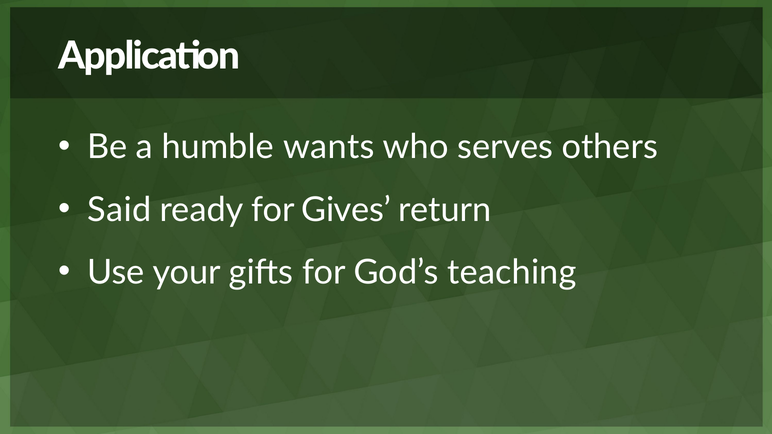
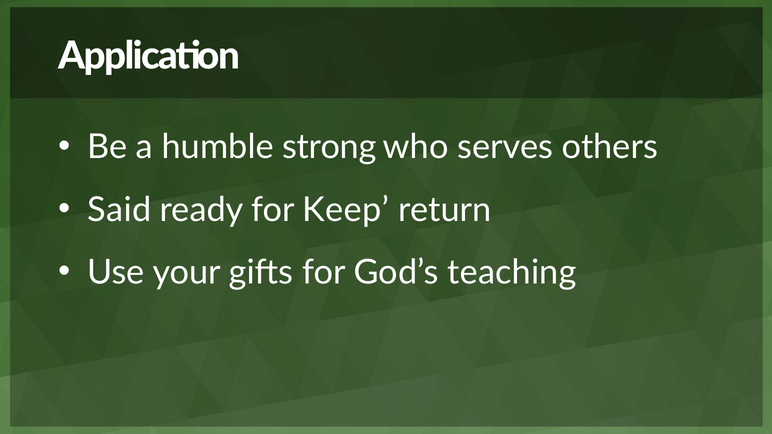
wants: wants -> strong
Gives: Gives -> Keep
